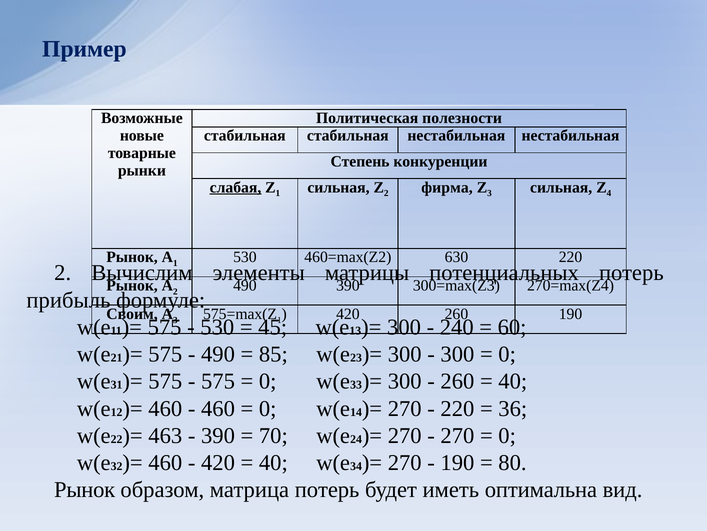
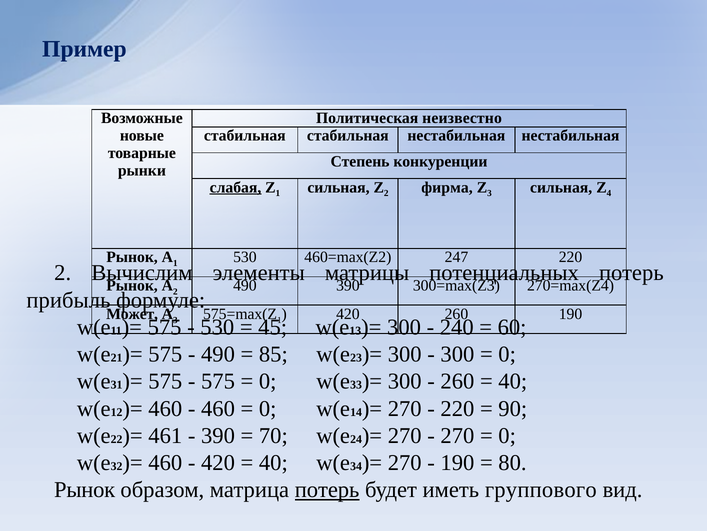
полезности: полезности -> неизвестно
630: 630 -> 247
Своим: Своим -> Может
36: 36 -> 90
463: 463 -> 461
потерь at (327, 489) underline: none -> present
оптимальна: оптимальна -> группового
